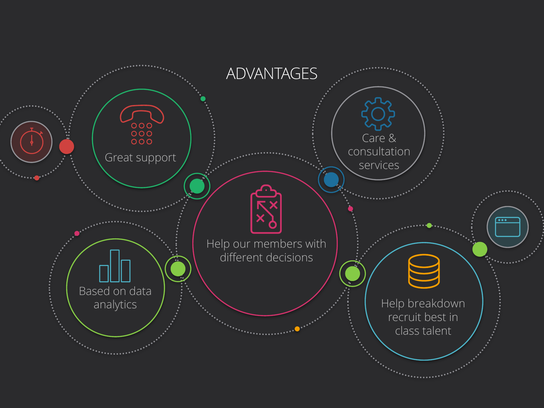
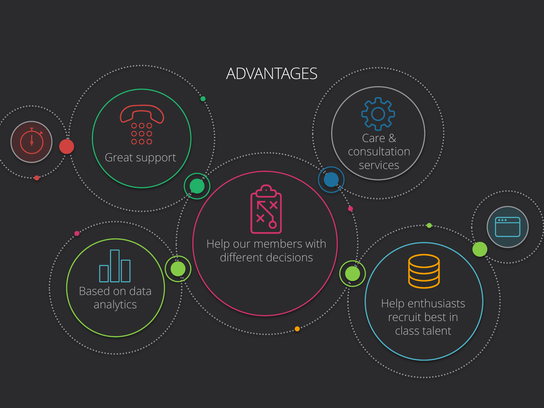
breakdown: breakdown -> enthusiasts
